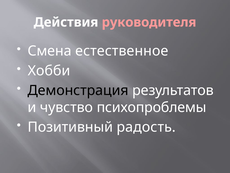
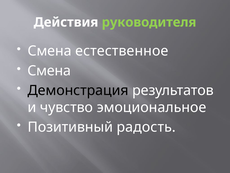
руководителя colour: pink -> light green
Хобби at (49, 71): Хобби -> Смена
психопроблемы: психопроблемы -> эмоциональное
